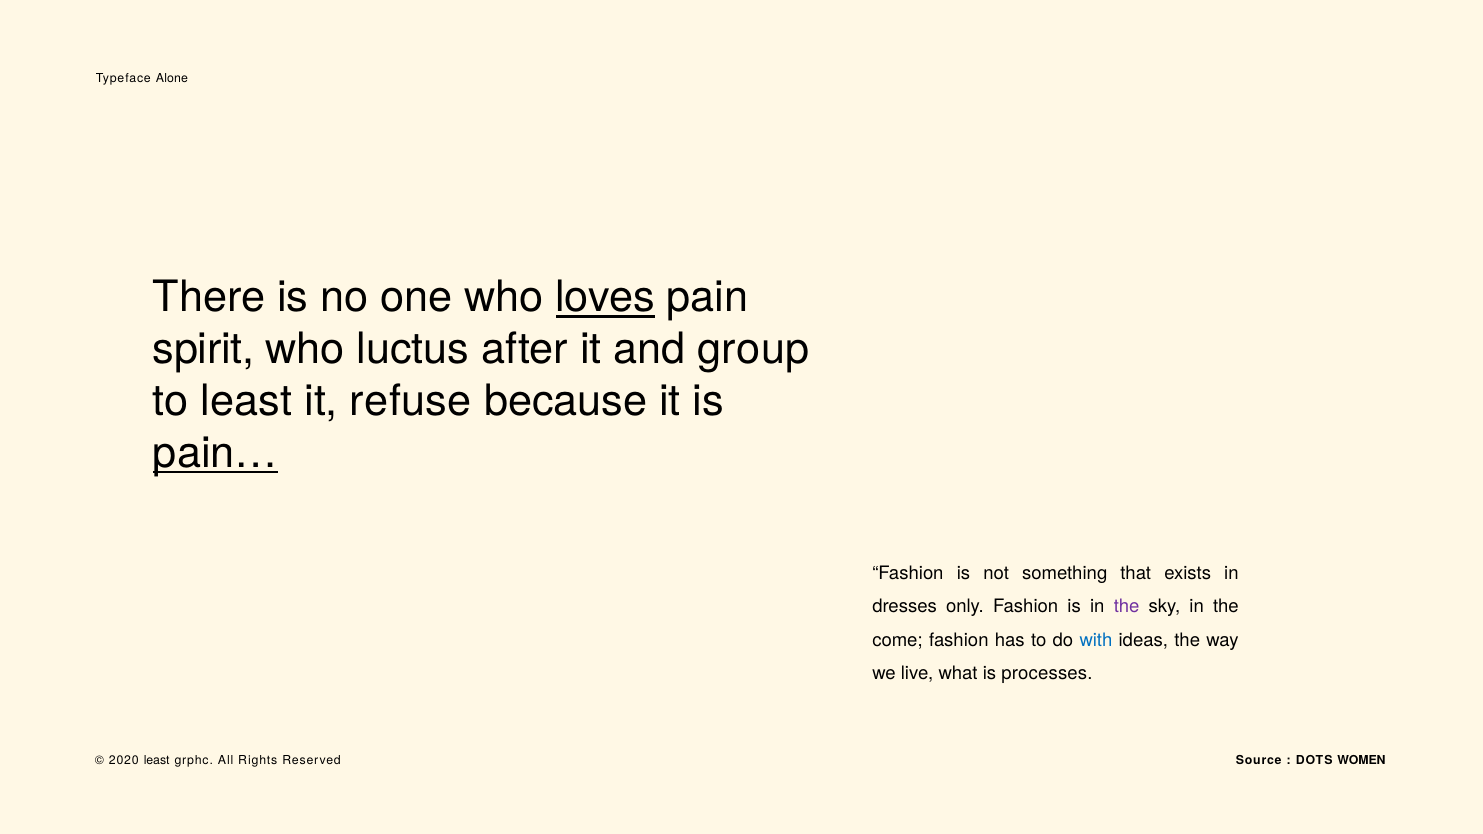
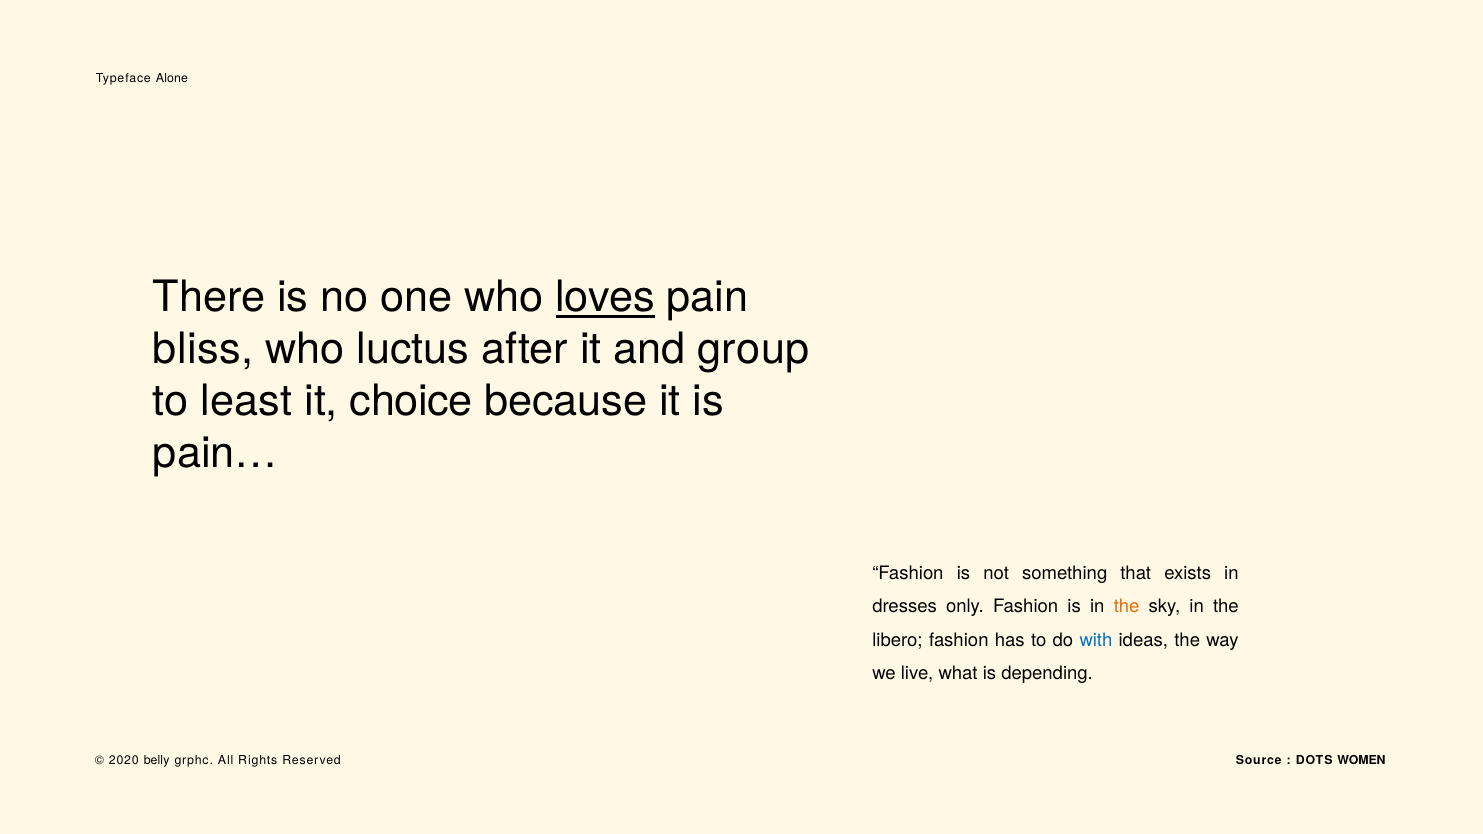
spirit: spirit -> bliss
refuse: refuse -> choice
pain… underline: present -> none
the at (1127, 607) colour: purple -> orange
come: come -> libero
processes: processes -> depending
2020 least: least -> belly
